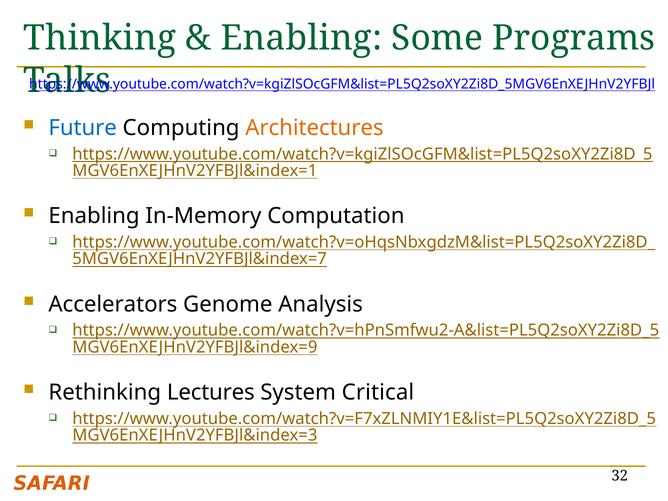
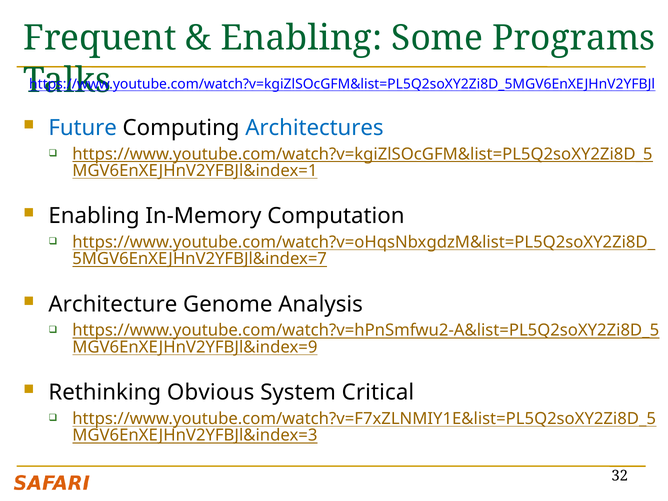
Thinking: Thinking -> Frequent
Architectures colour: orange -> blue
Accelerators: Accelerators -> Architecture
Lectures: Lectures -> Obvious
